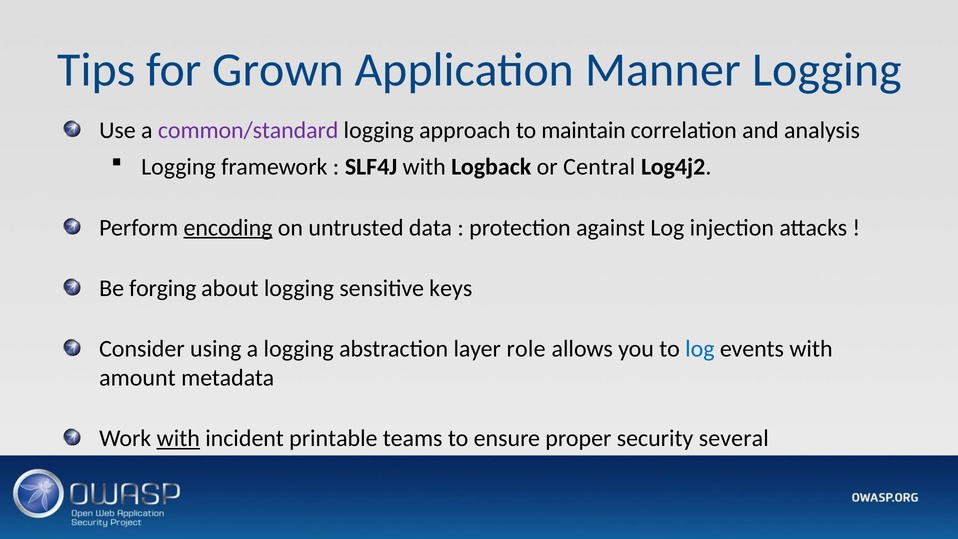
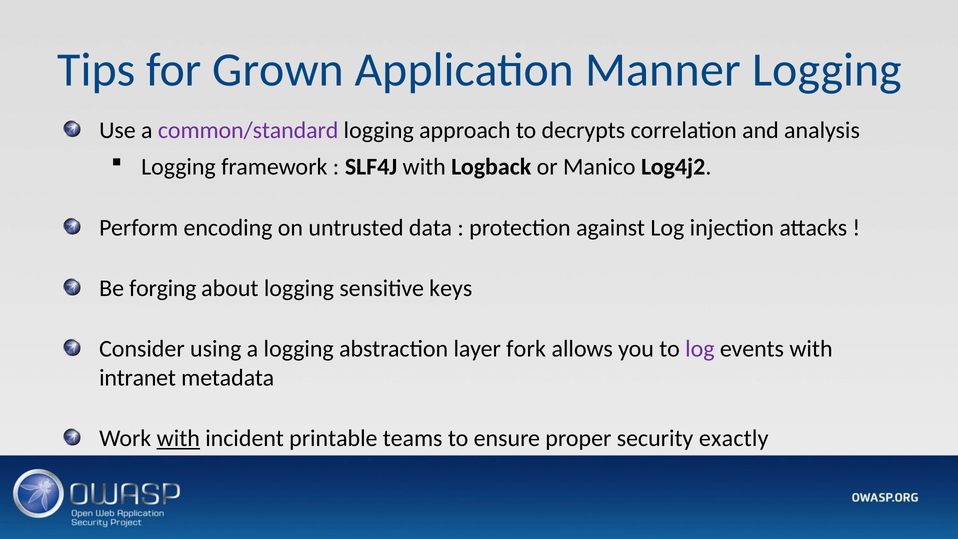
maintain: maintain -> decrypts
Central: Central -> Manico
encoding underline: present -> none
role: role -> fork
log at (700, 349) colour: blue -> purple
amount: amount -> intranet
several: several -> exactly
